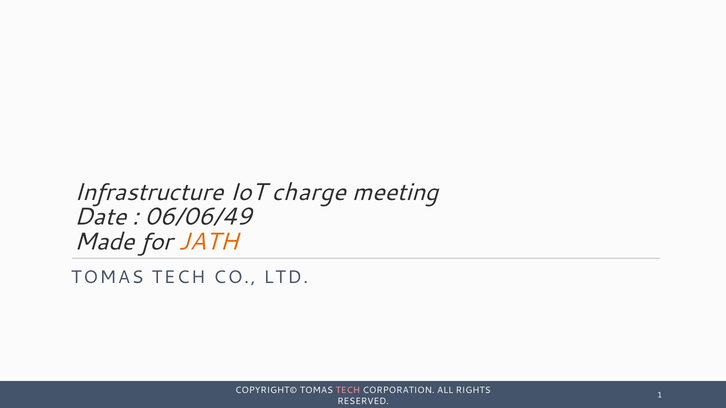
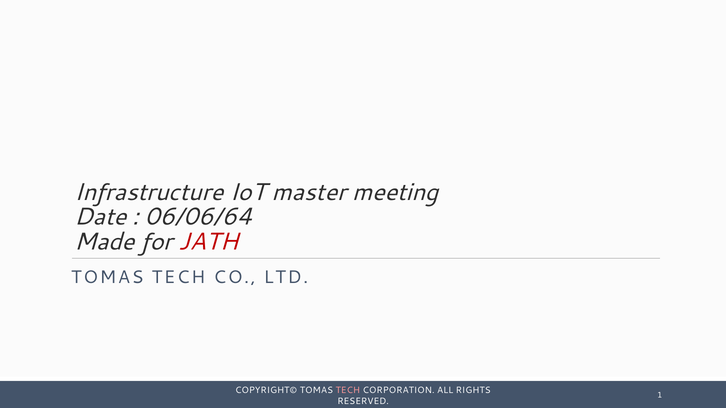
charge: charge -> master
06/06/49: 06/06/49 -> 06/06/64
JATH colour: orange -> red
